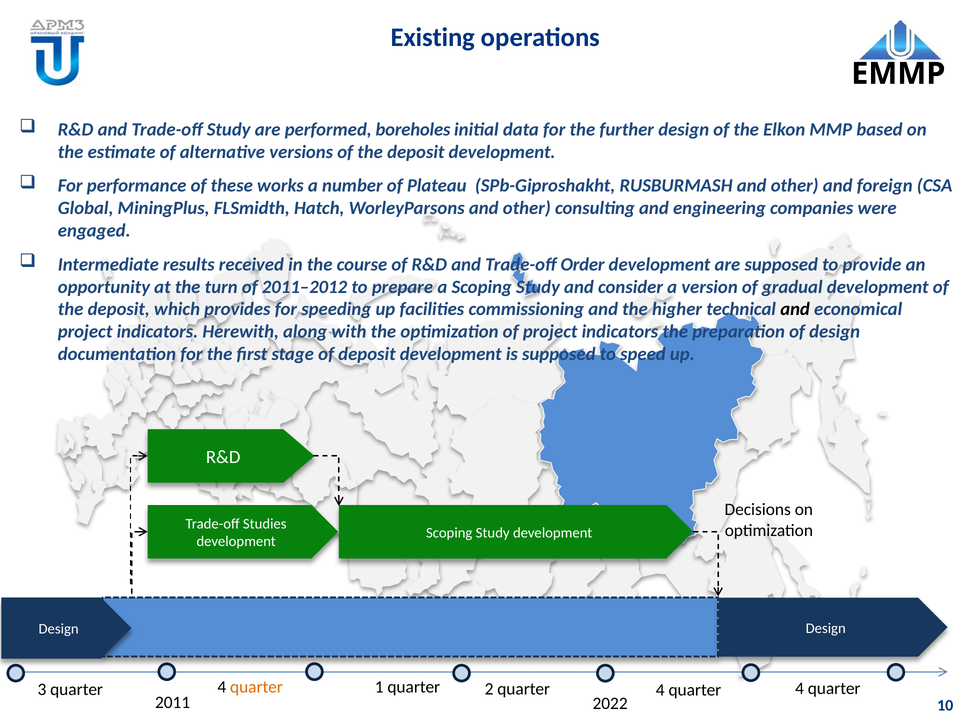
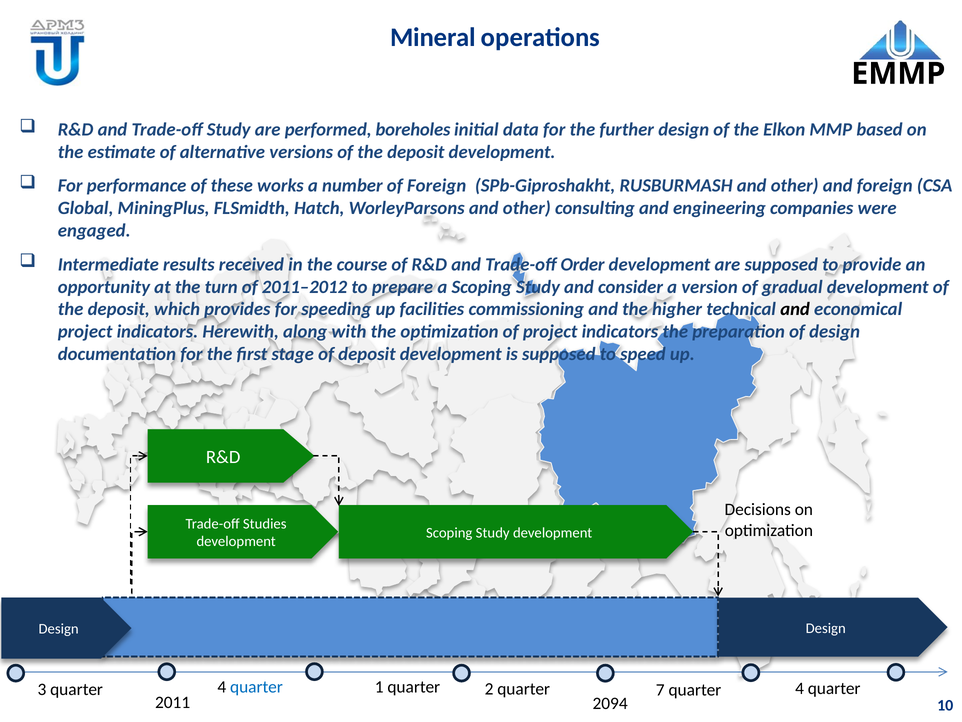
Existing: Existing -> Mineral
of Plateau: Plateau -> Foreign
quarter at (256, 687) colour: orange -> blue
2 quarter 4: 4 -> 7
2022: 2022 -> 2094
